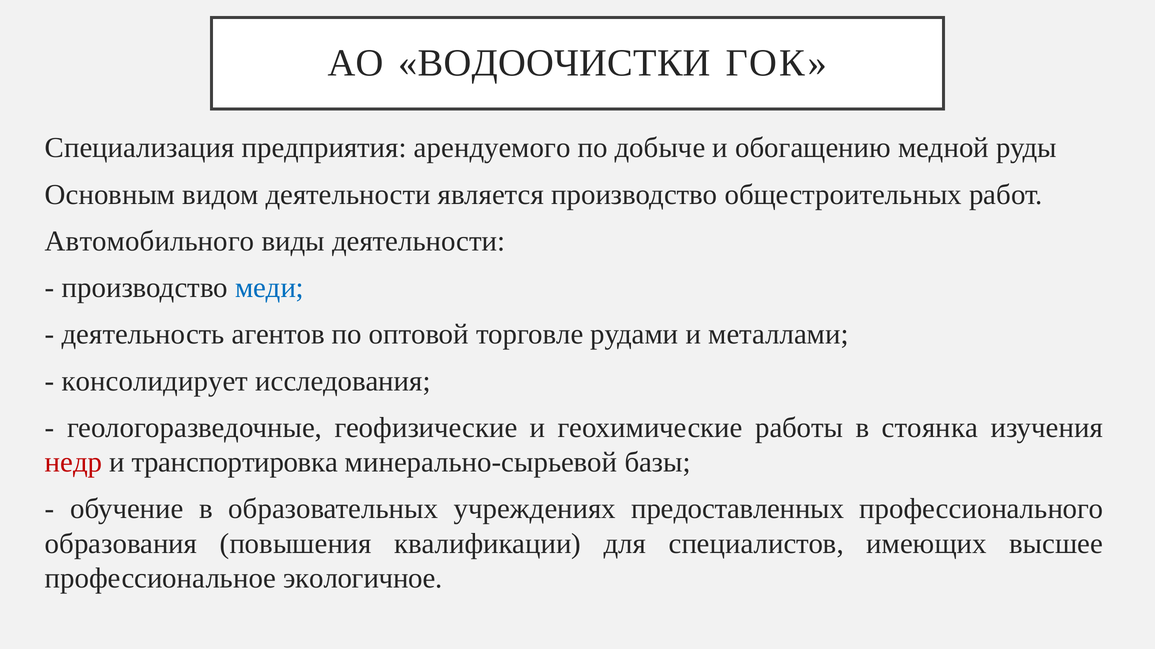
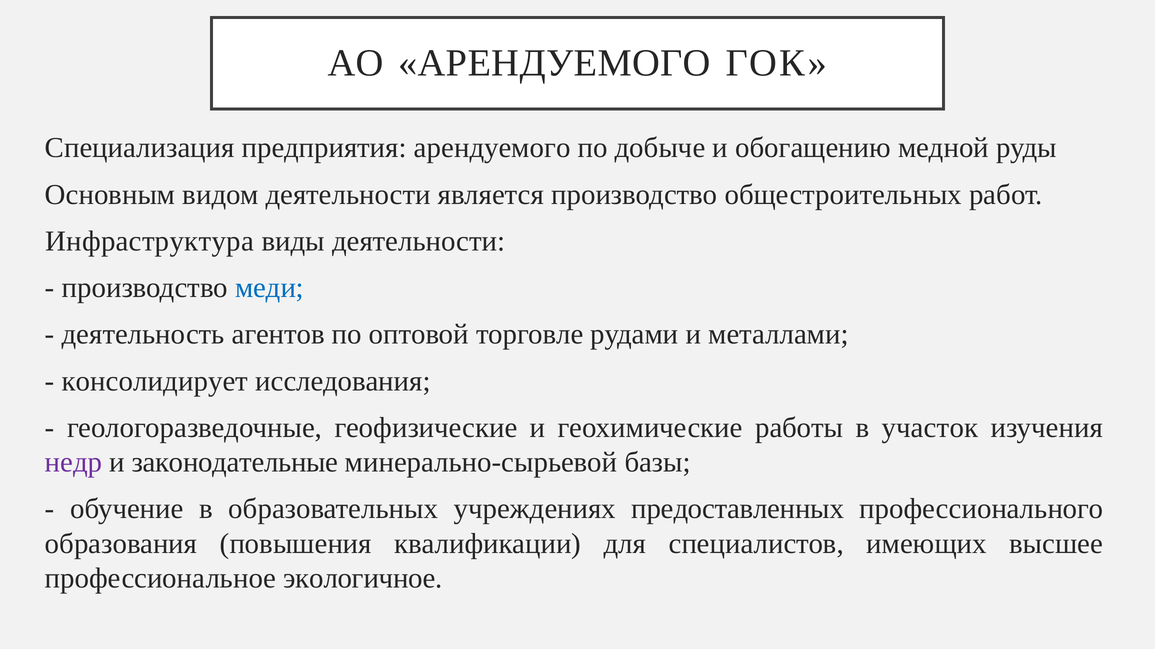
АО ВОДООЧИСТКИ: ВОДООЧИСТКИ -> АРЕНДУЕМОГО
Автомобильного: Автомобильного -> Инфраструктура
стоянка: стоянка -> участок
недр colour: red -> purple
транспортировка: транспортировка -> законодательные
